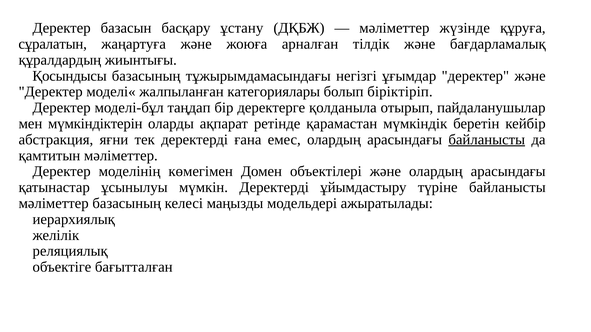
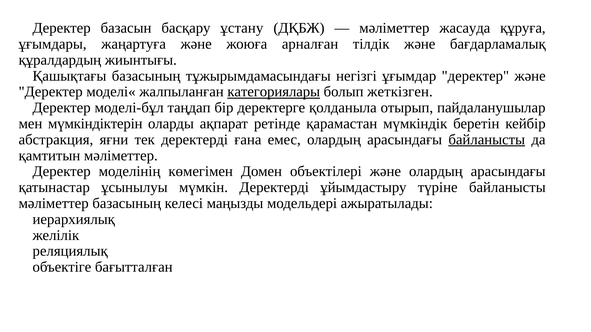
жүзінде: жүзінде -> жасауда
сұралатын: сұралатын -> ұғымдары
Қосындысы: Қосындысы -> Қашықтағы
категориялары underline: none -> present
біріктіріп: біріктіріп -> жеткізген
